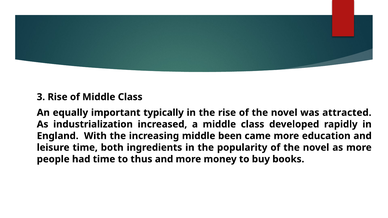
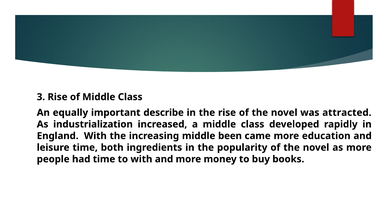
typically: typically -> describe
to thus: thus -> with
